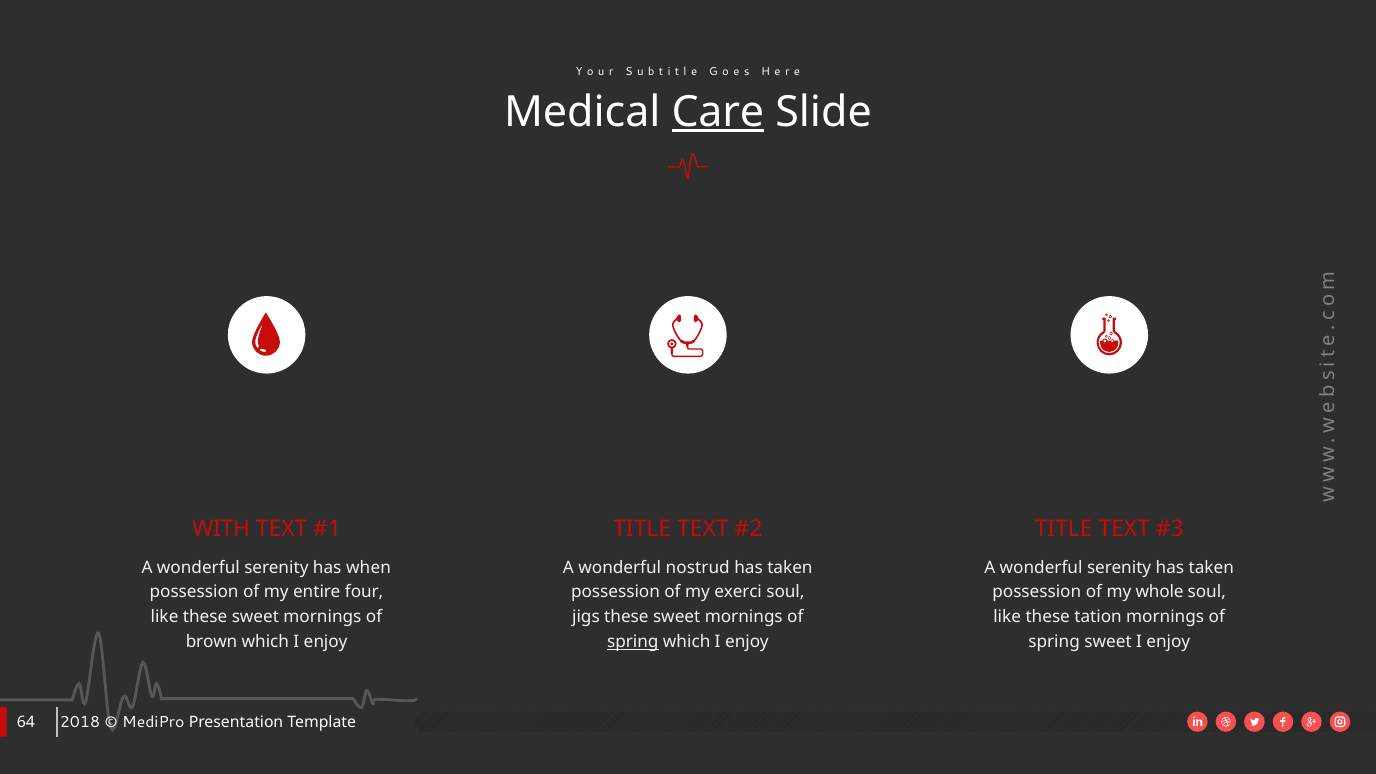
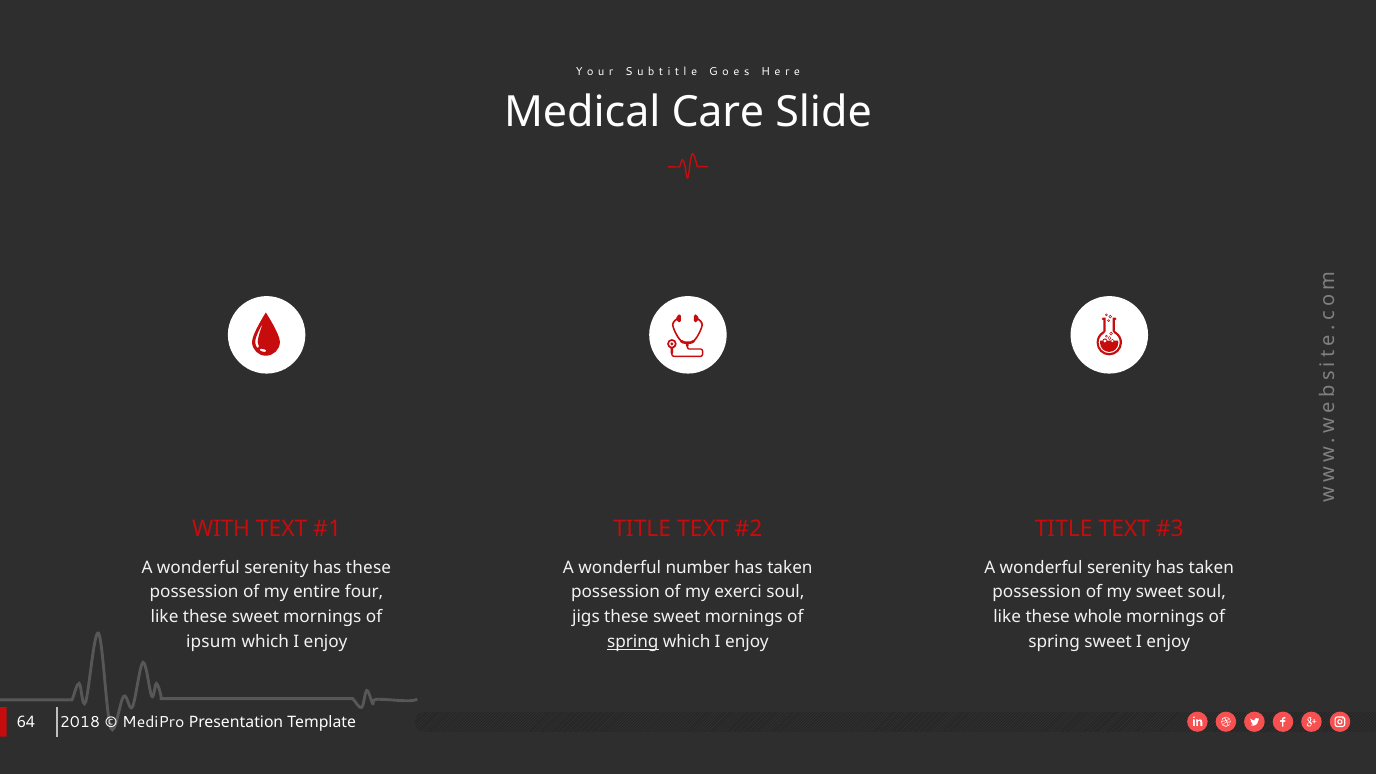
Care underline: present -> none
has when: when -> these
nostrud: nostrud -> number
my whole: whole -> sweet
tation: tation -> whole
brown: brown -> ipsum
